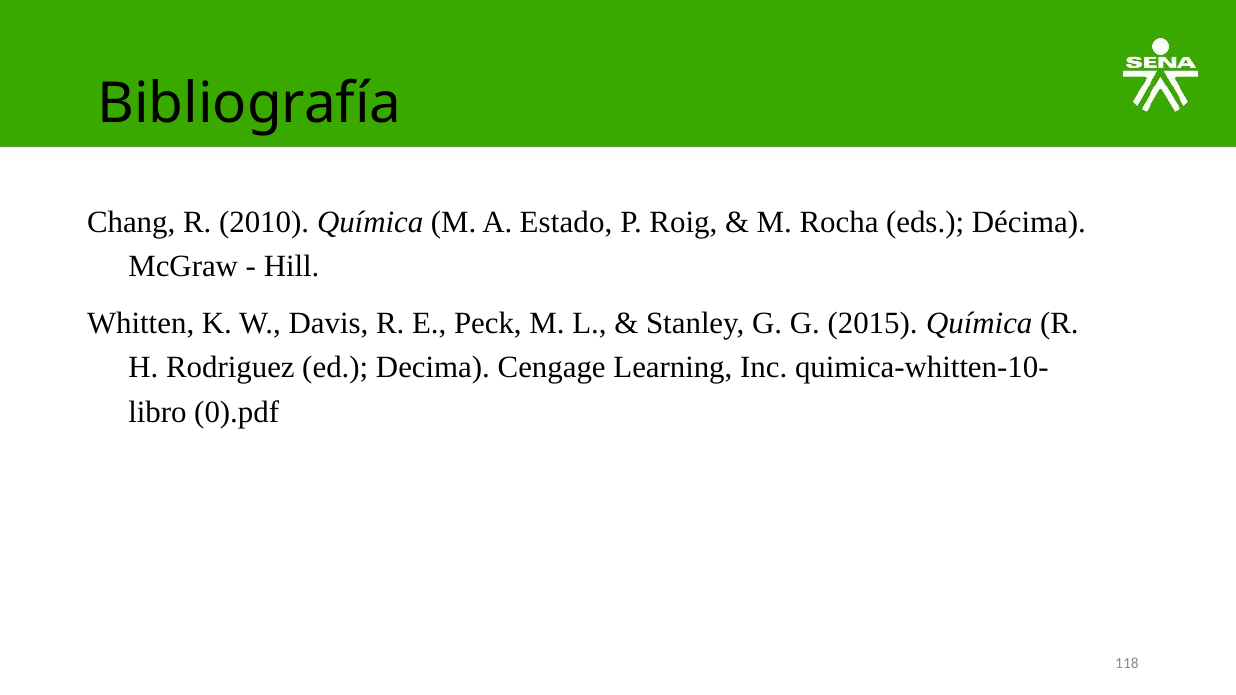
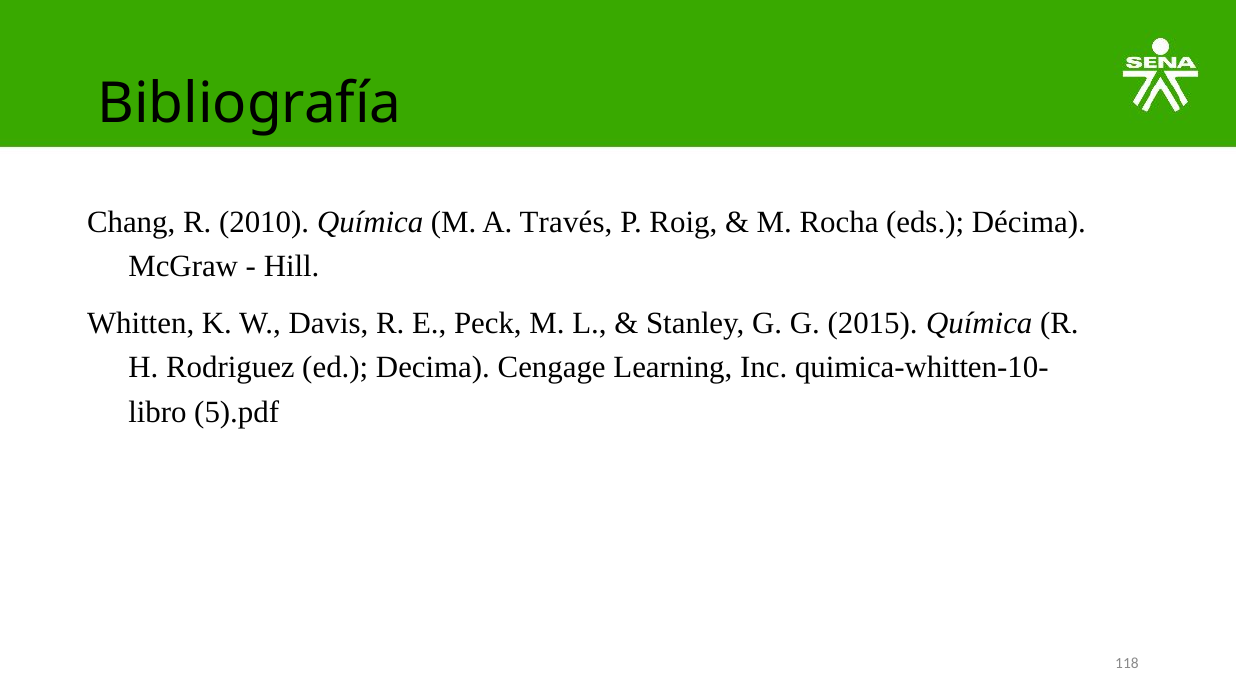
Estado: Estado -> Través
0).pdf: 0).pdf -> 5).pdf
